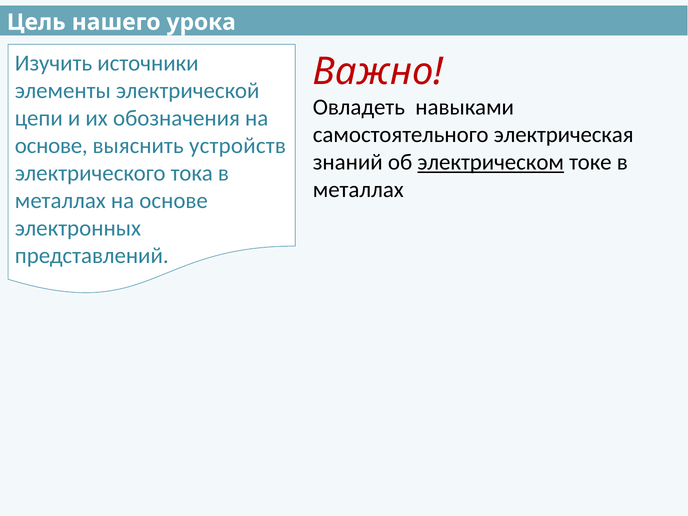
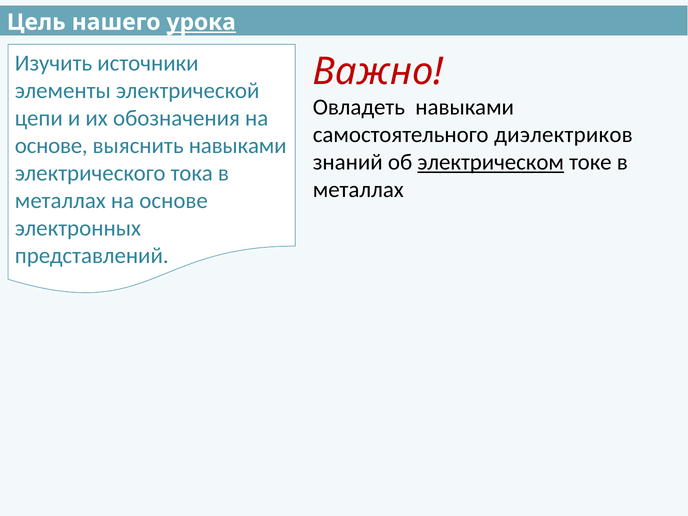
урока underline: none -> present
электрическая: электрическая -> диэлектриков
выяснить устройств: устройств -> навыками
